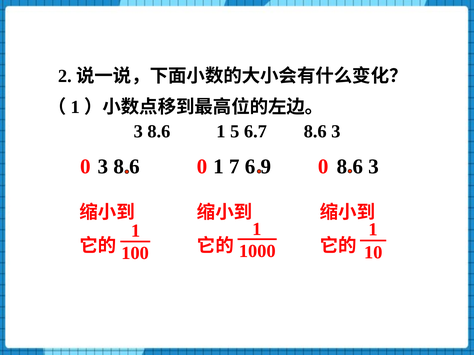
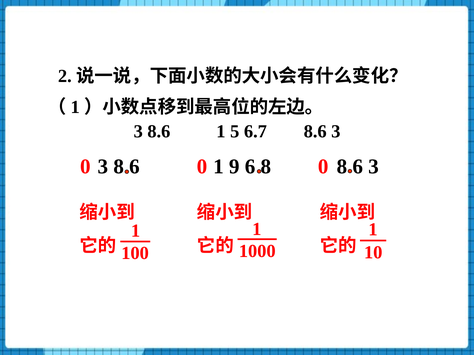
7: 7 -> 9
6 9: 9 -> 8
